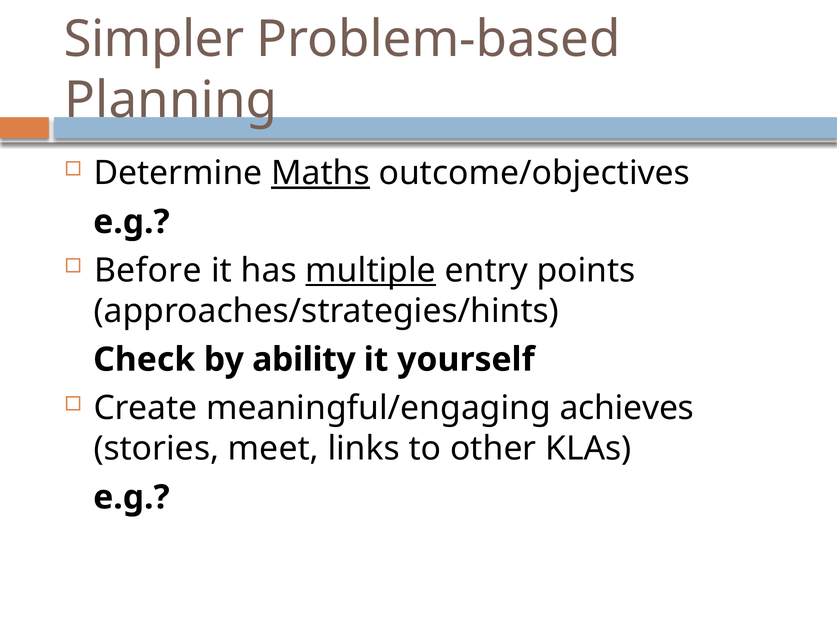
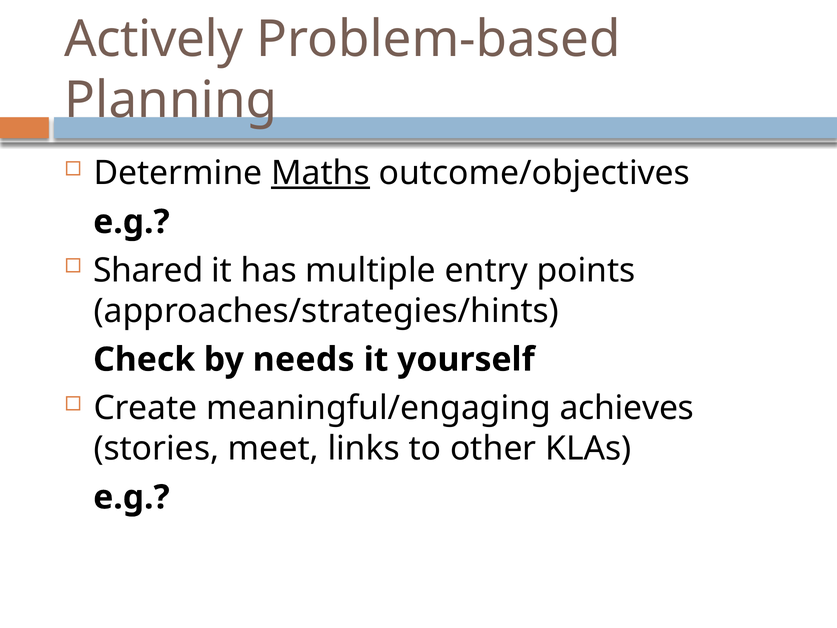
Simpler: Simpler -> Actively
Before: Before -> Shared
multiple underline: present -> none
ability: ability -> needs
